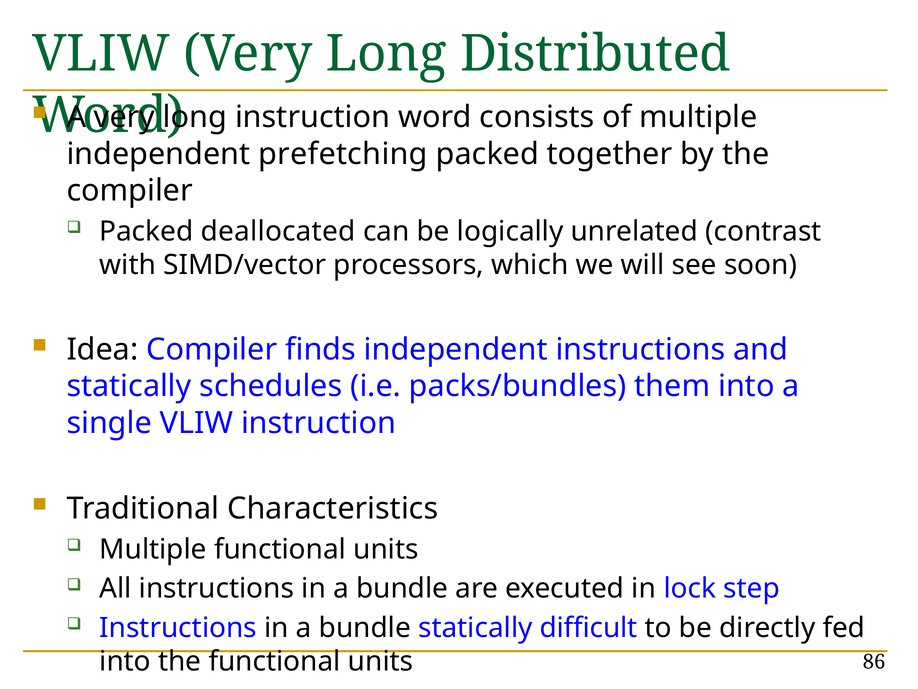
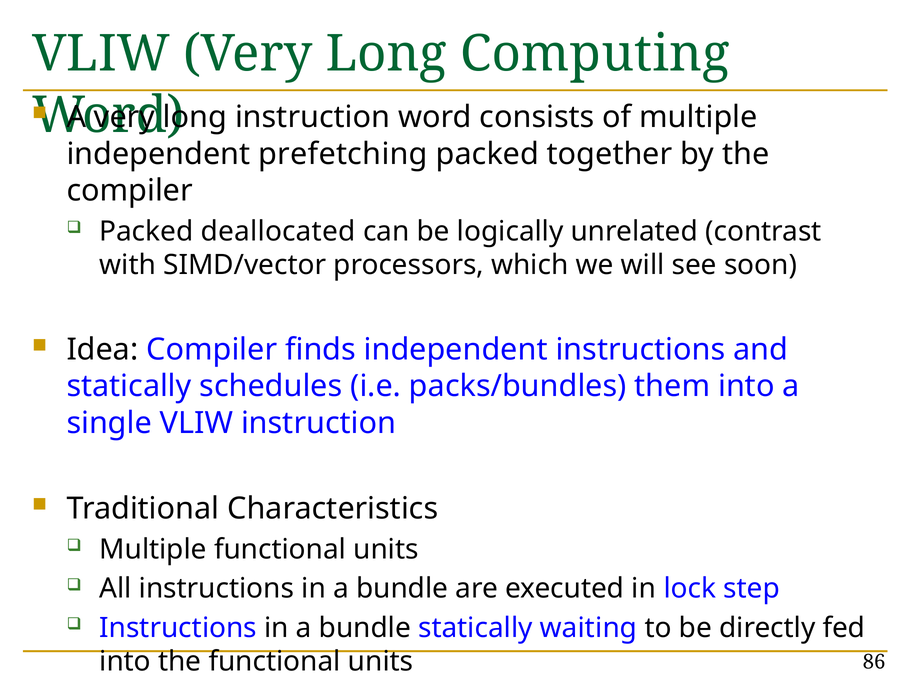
Distributed: Distributed -> Computing
difficult: difficult -> waiting
